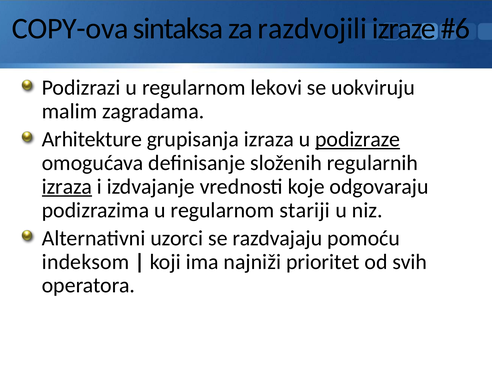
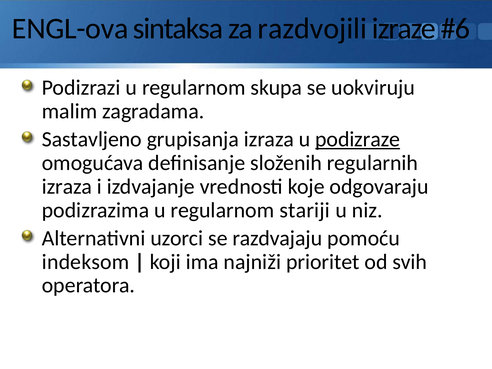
COPY-ova: COPY-ova -> ENGL-ova
lekovi: lekovi -> skupa
Arhitekture: Arhitekture -> Sastavljeno
izraza at (67, 187) underline: present -> none
